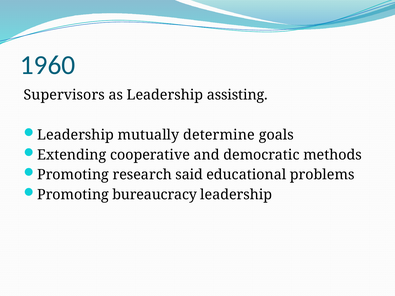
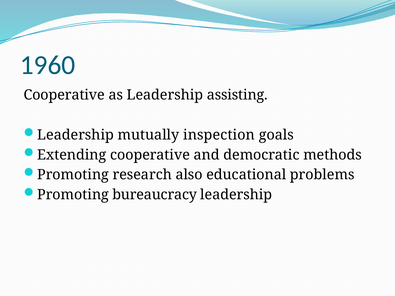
Supervisors at (64, 95): Supervisors -> Cooperative
determine: determine -> inspection
said: said -> also
